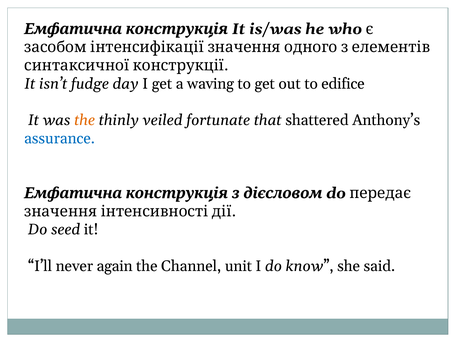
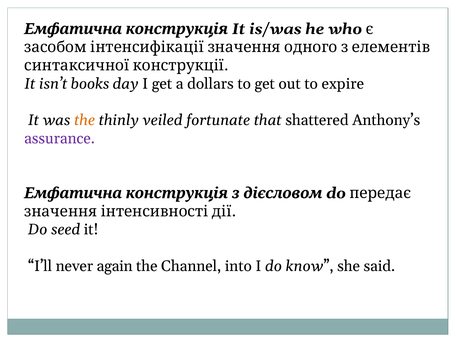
fudge: fudge -> books
waving: waving -> dollars
edifice: edifice -> expire
assurance colour: blue -> purple
unit: unit -> into
